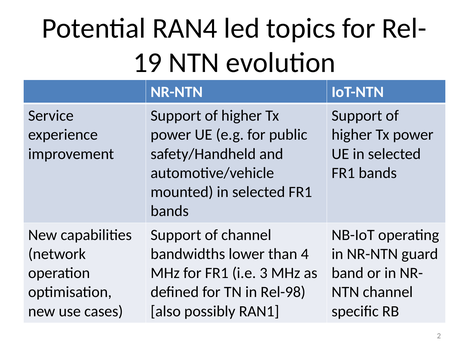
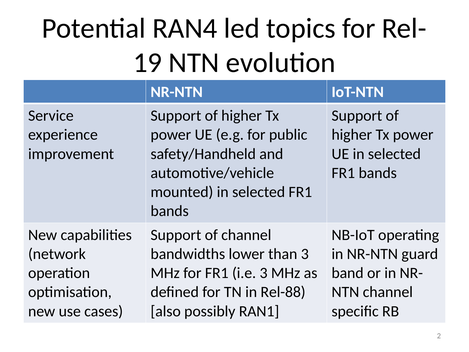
than 4: 4 -> 3
Rel-98: Rel-98 -> Rel-88
